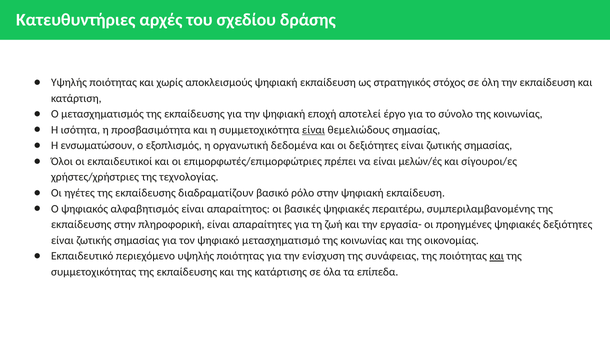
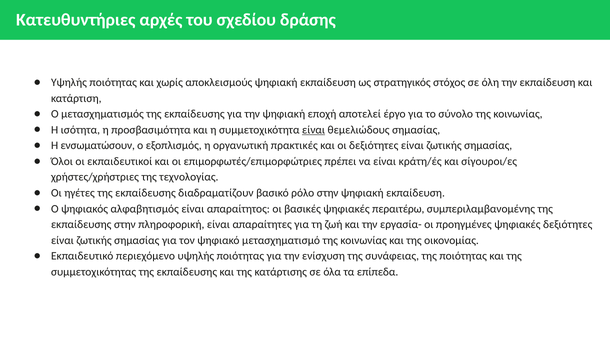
δεδομένα: δεδομένα -> πρακτικές
μελών/ές: μελών/ές -> κράτη/ές
και at (497, 256) underline: present -> none
